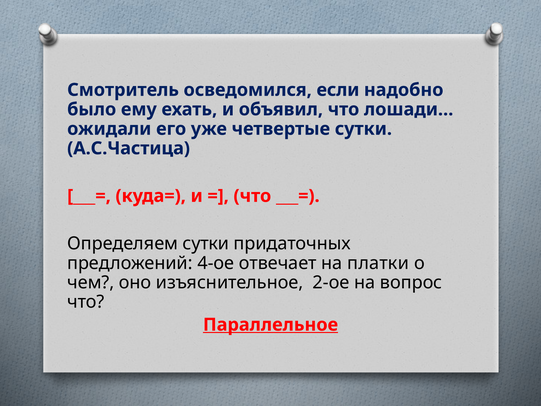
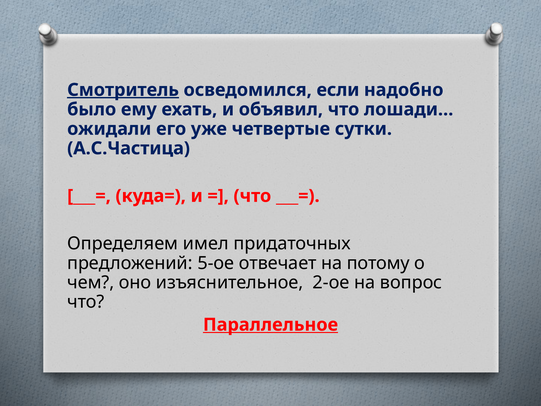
Смотритель underline: none -> present
Определяем сутки: сутки -> имел
4-ое: 4-ое -> 5-ое
платки: платки -> потому
